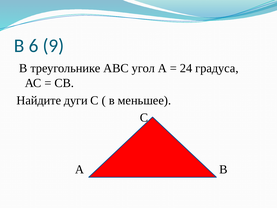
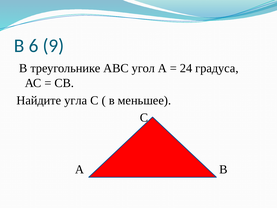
дуги: дуги -> угла
